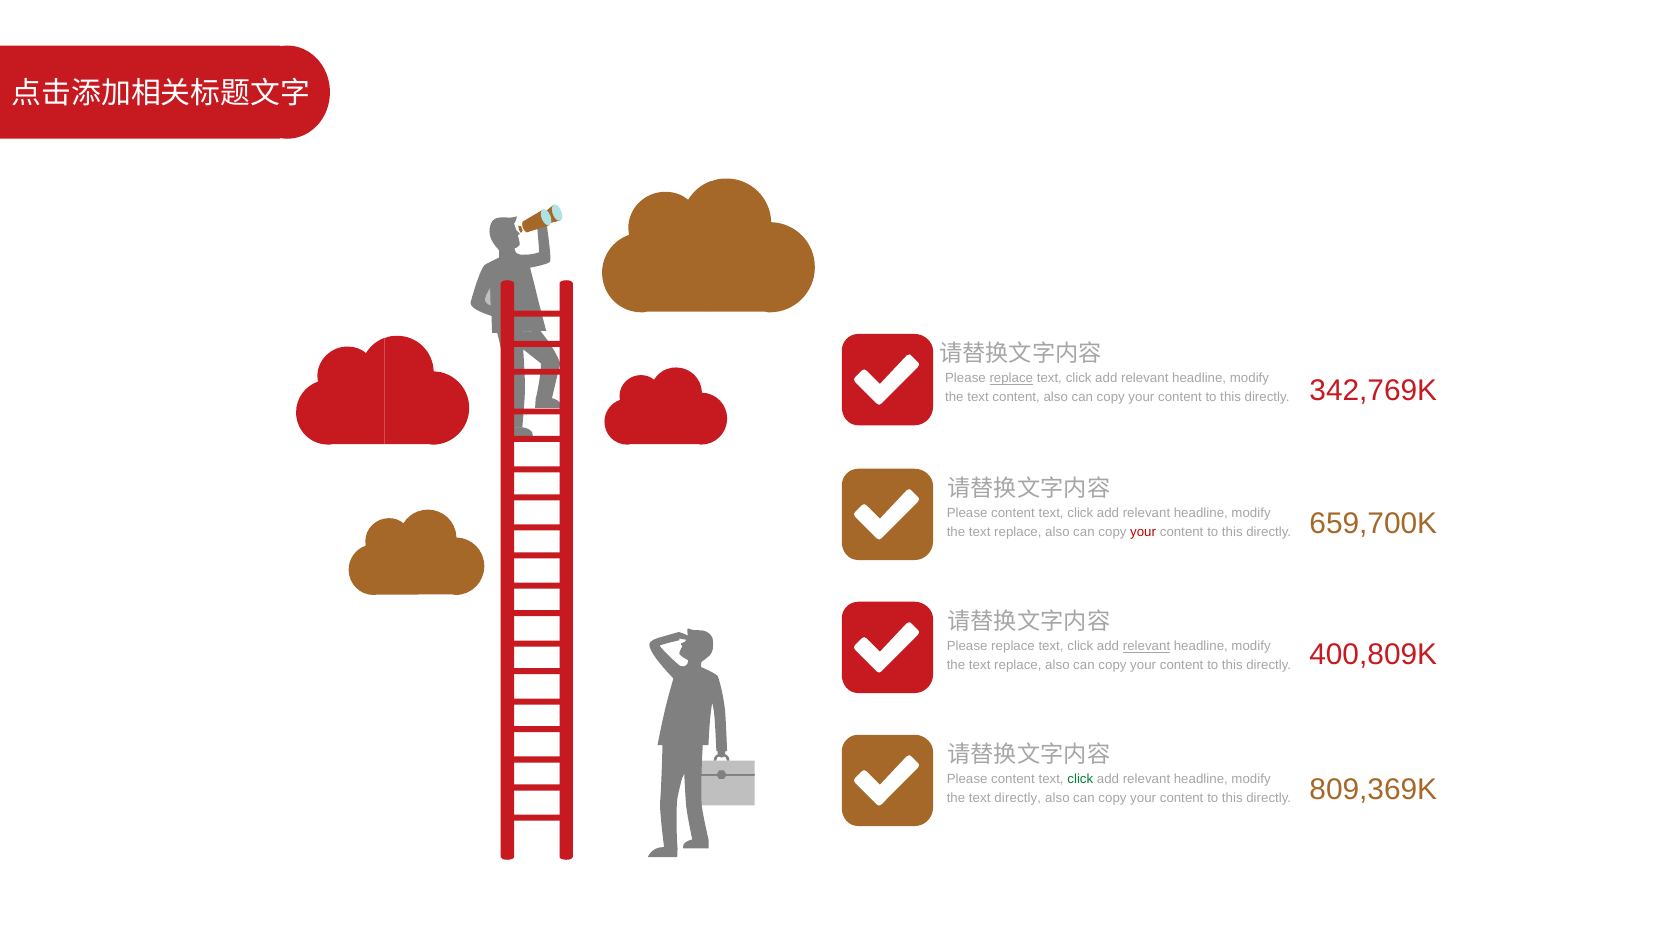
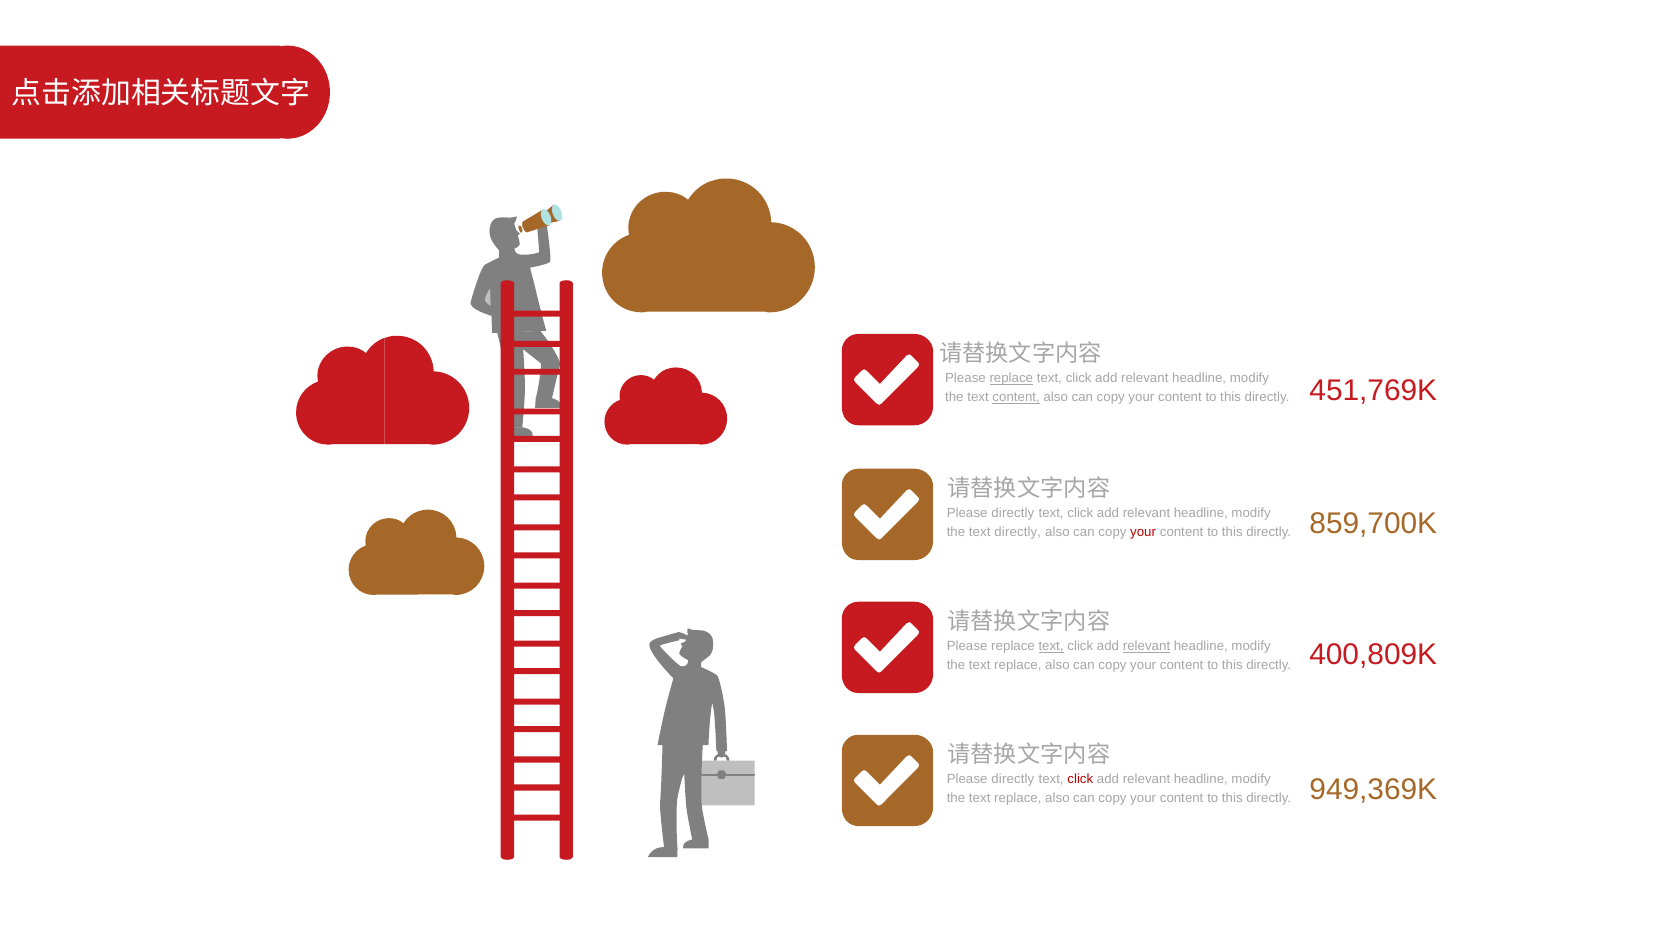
content at (1016, 397) underline: none -> present
342,769K: 342,769K -> 451,769K
content at (1013, 513): content -> directly
659,700K: 659,700K -> 859,700K
replace at (1018, 532): replace -> directly
text at (1051, 646) underline: none -> present
content at (1013, 779): content -> directly
click at (1080, 779) colour: green -> red
809,369K: 809,369K -> 949,369K
directly at (1018, 798): directly -> replace
